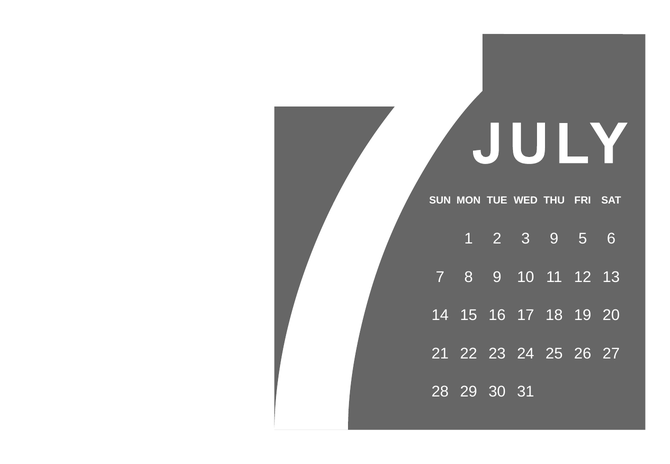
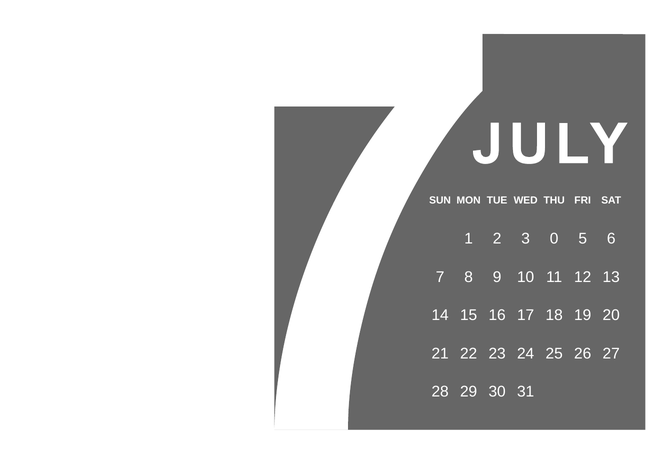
3 9: 9 -> 0
